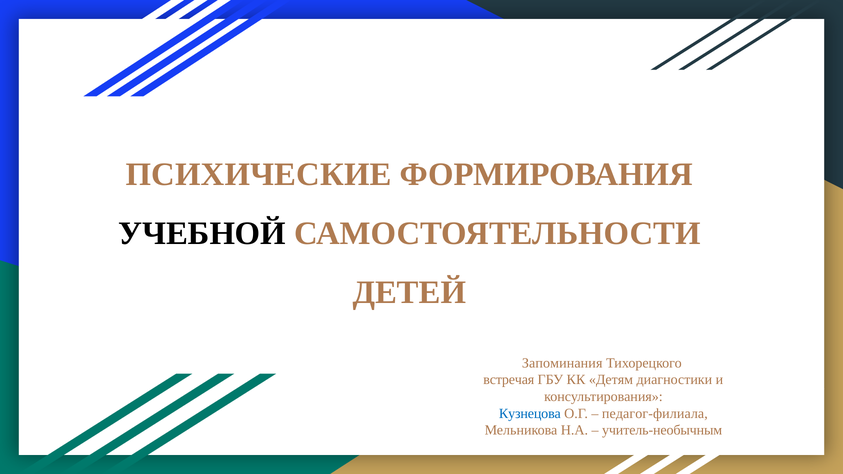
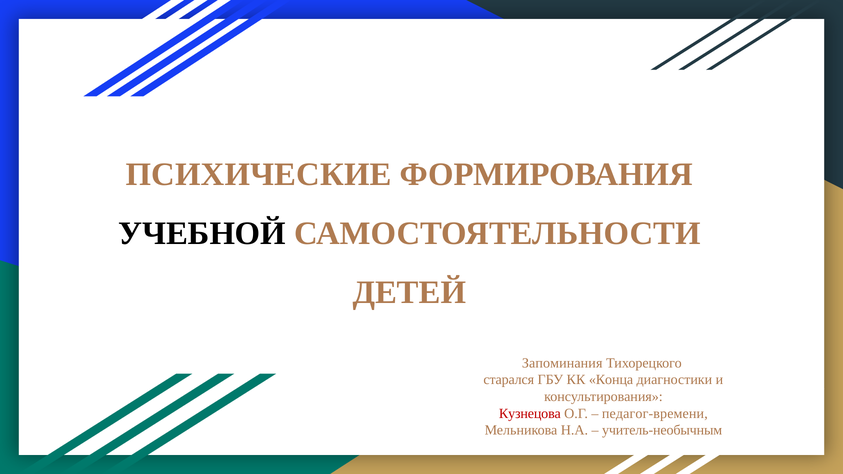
встречая: встречая -> старался
Детям: Детям -> Конца
Кузнецова colour: blue -> red
педагог-филиала: педагог-филиала -> педагог-времени
